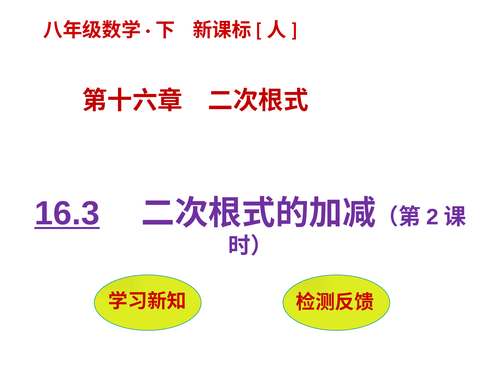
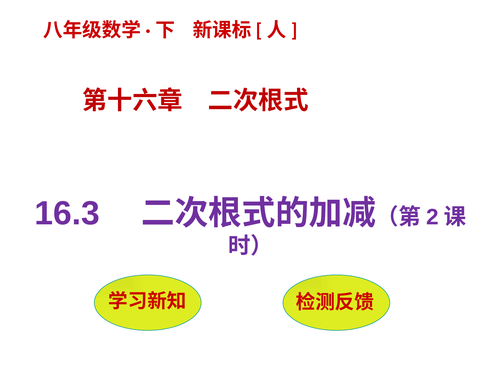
16.3 underline: present -> none
